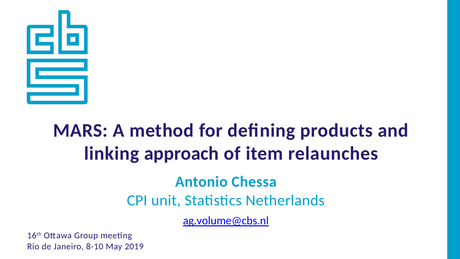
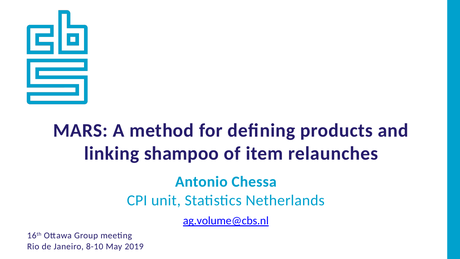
approach: approach -> shampoo
